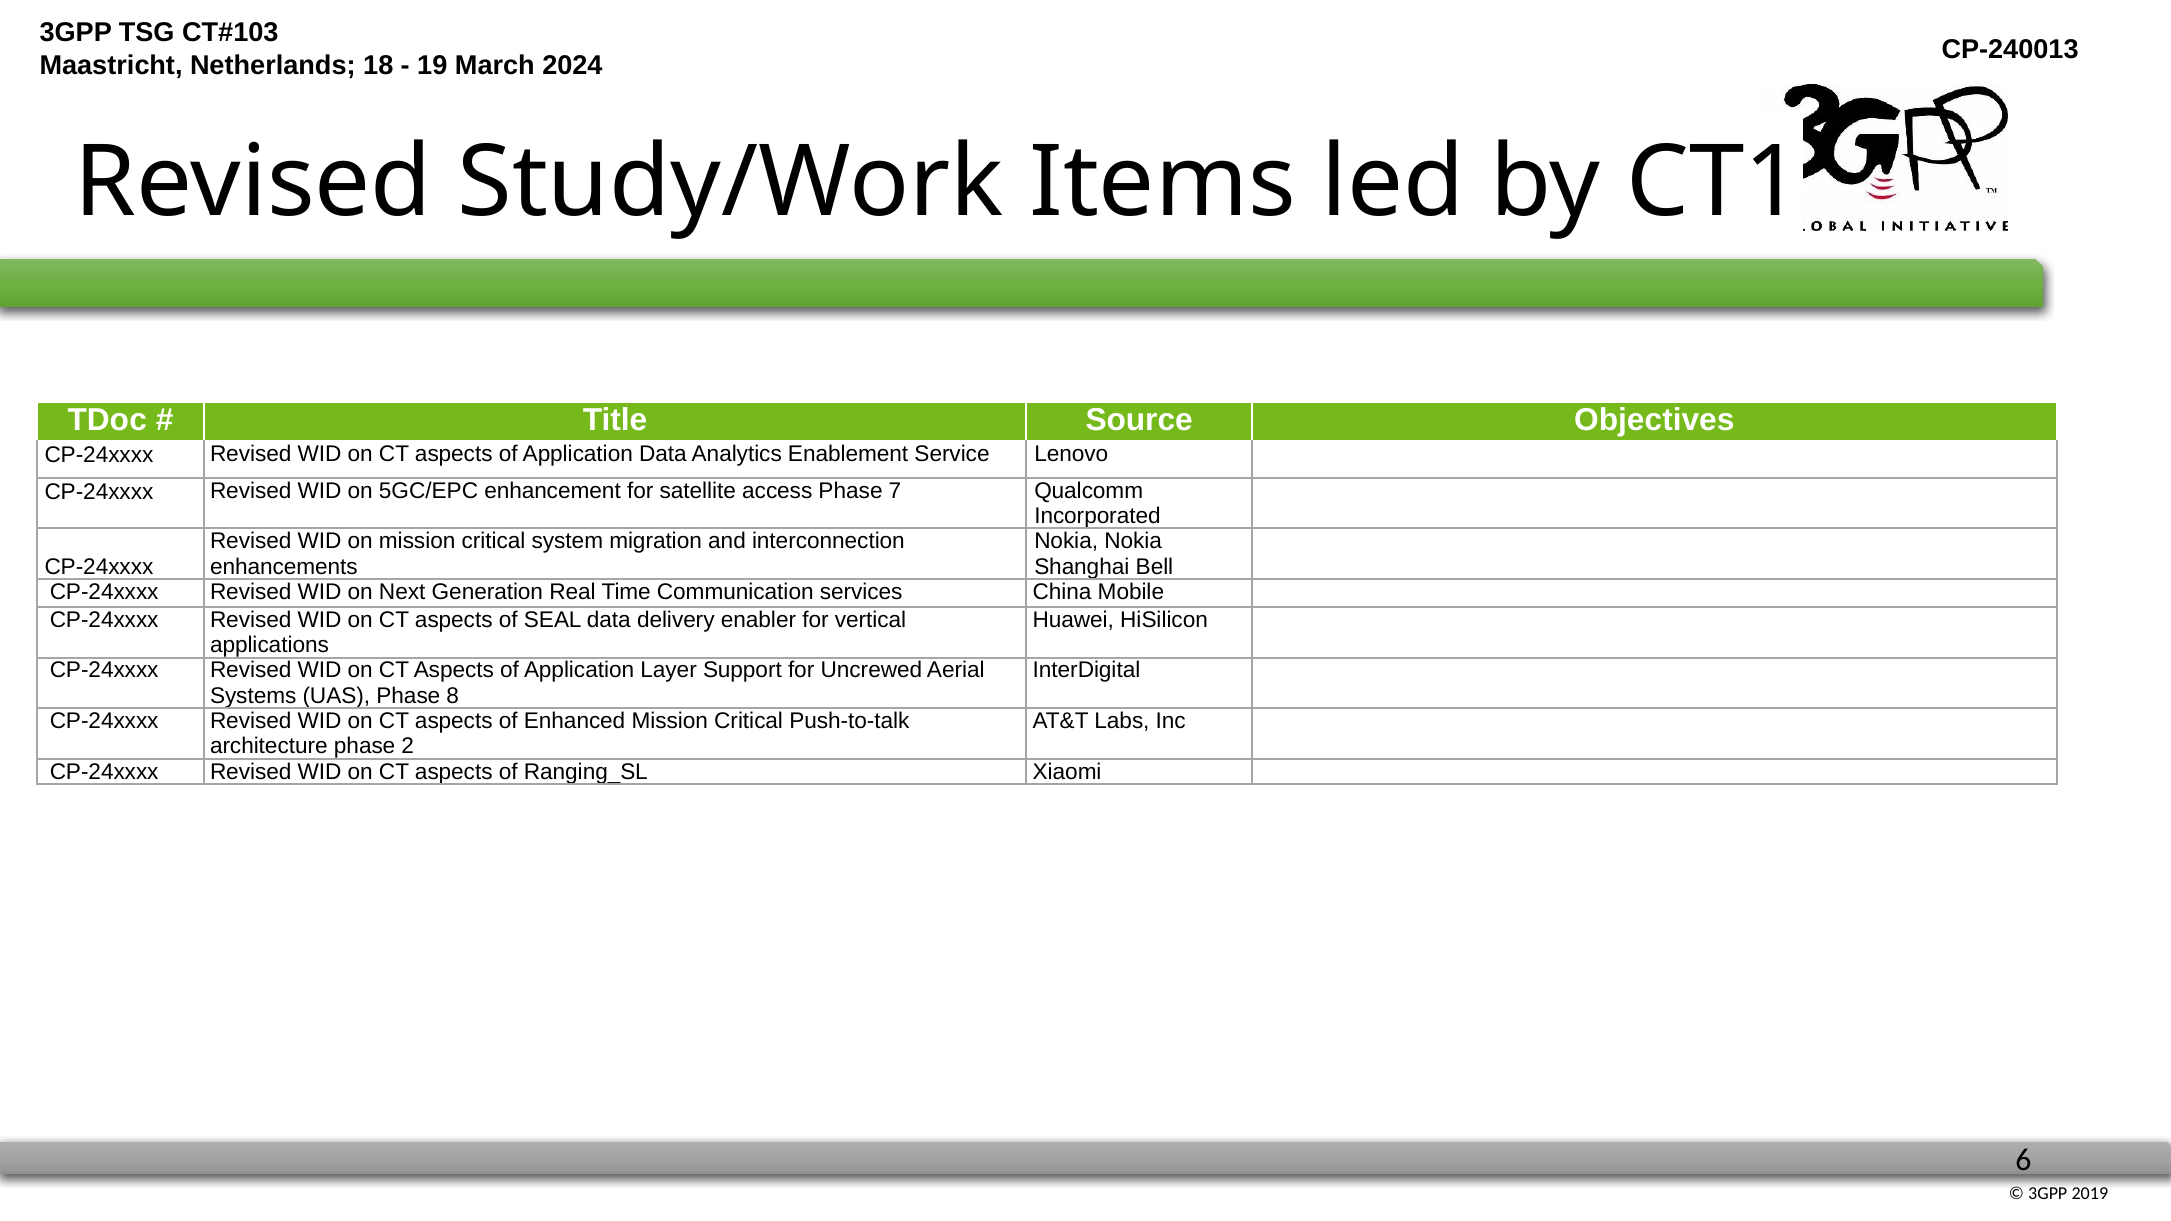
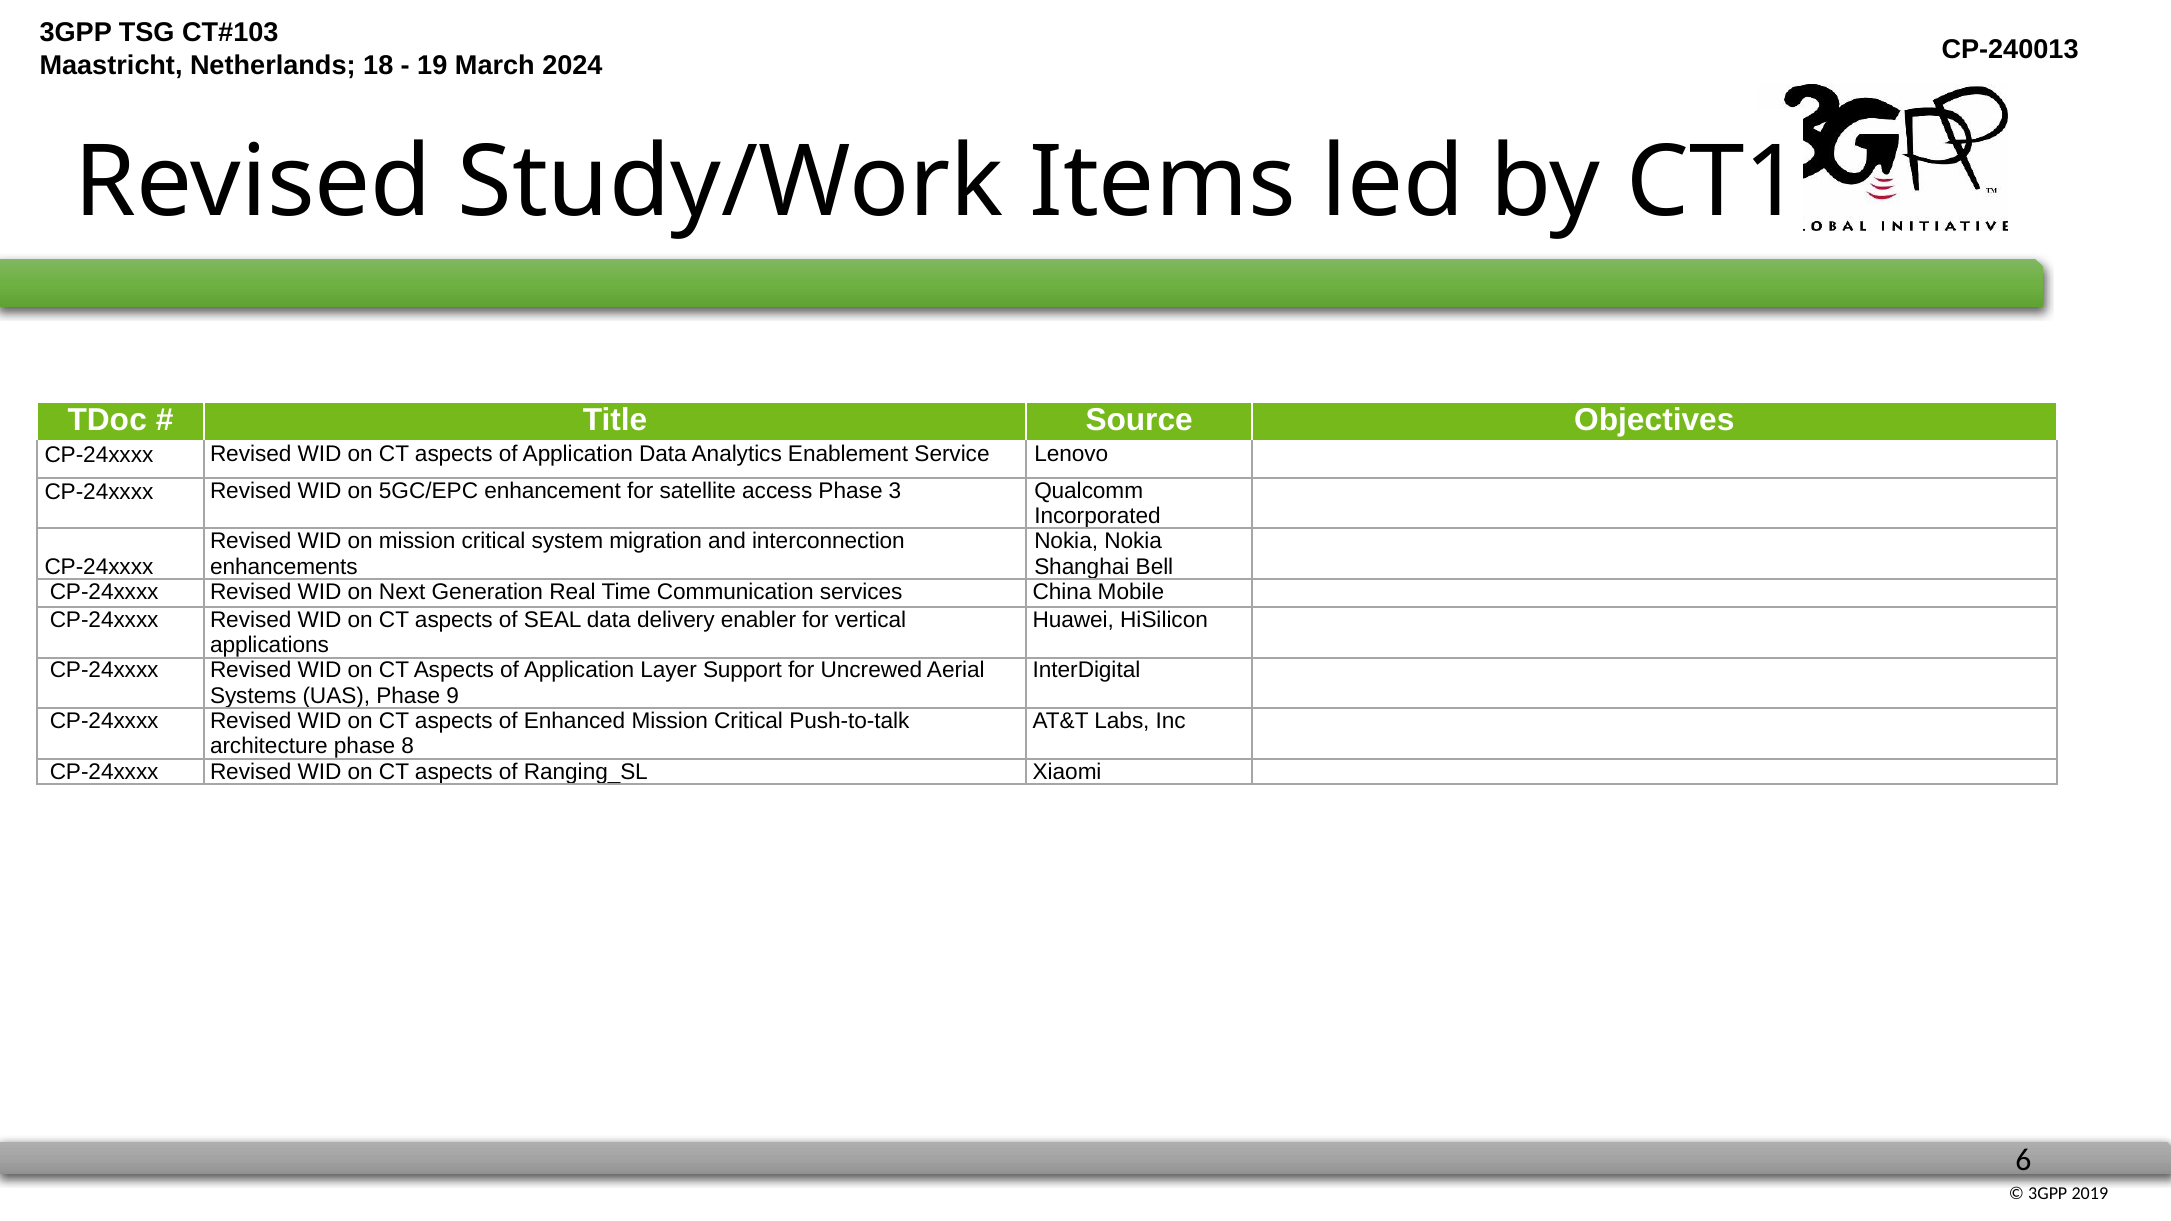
7: 7 -> 3
8: 8 -> 9
2: 2 -> 8
